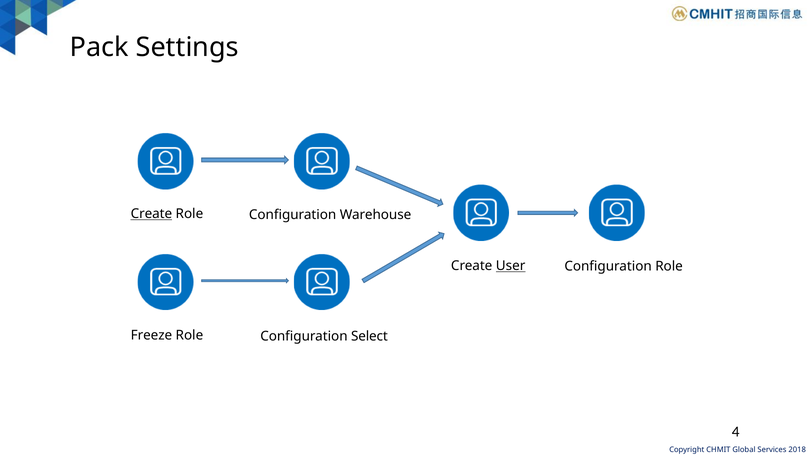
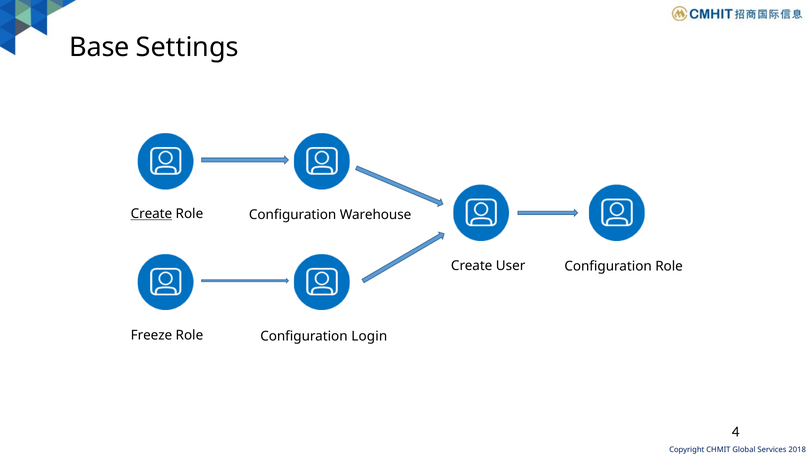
Pack: Pack -> Base
User underline: present -> none
Select: Select -> Login
